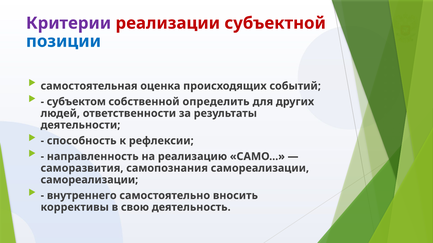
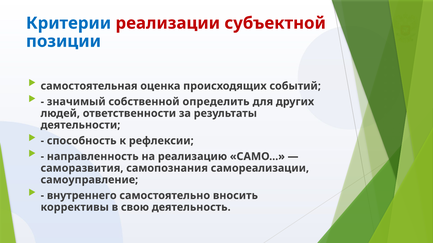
Критерии colour: purple -> blue
субъектом: субъектом -> значимый
самореализации at (89, 180): самореализации -> самоуправление
